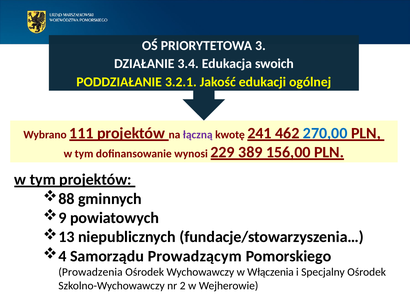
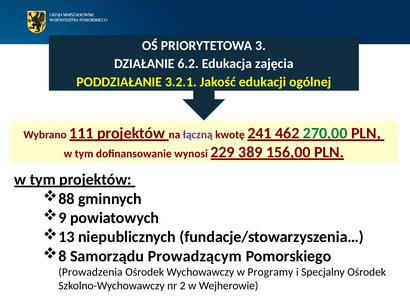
3.4: 3.4 -> 6.2
swoich: swoich -> zajęcia
270,00 colour: blue -> green
4: 4 -> 8
Włączenia: Włączenia -> Programy
